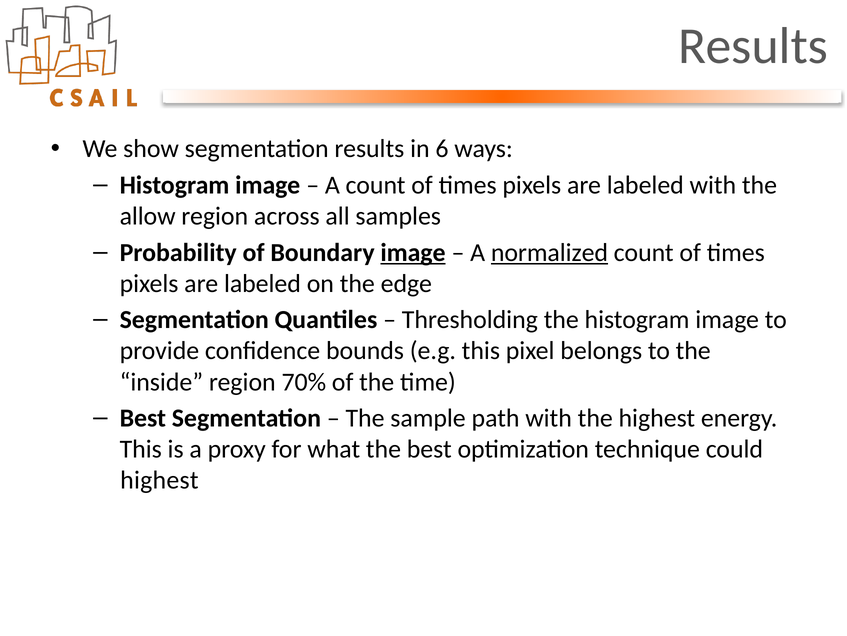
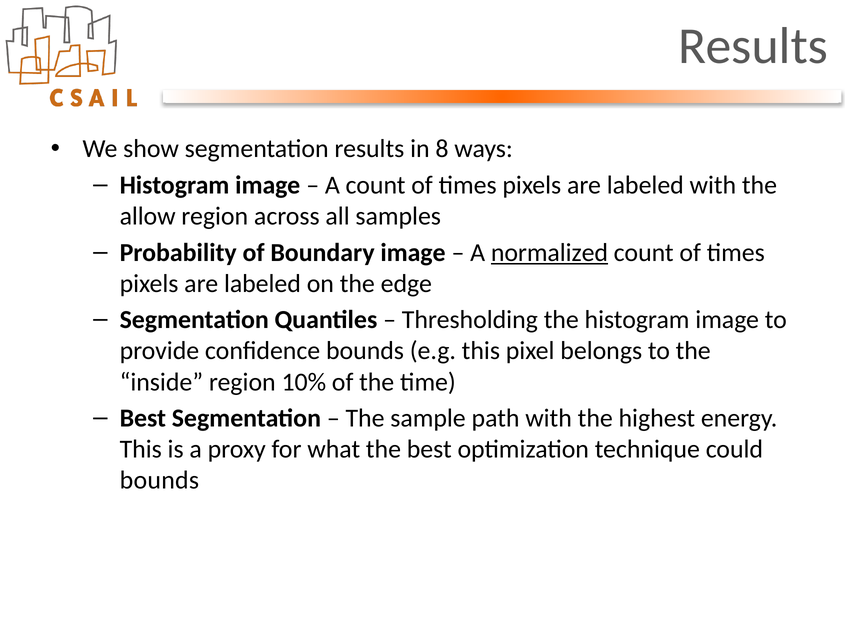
6: 6 -> 8
image at (413, 252) underline: present -> none
70%: 70% -> 10%
highest at (159, 480): highest -> bounds
